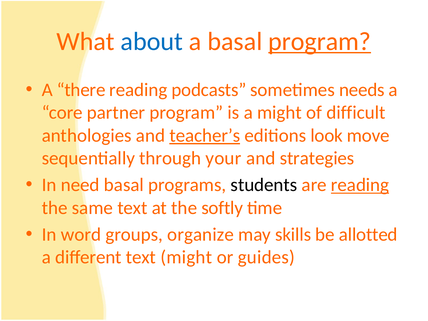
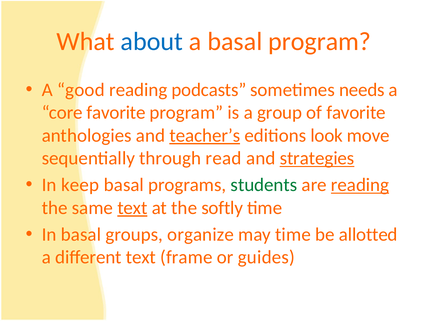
program at (320, 41) underline: present -> none
there: there -> good
core partner: partner -> favorite
a might: might -> group
of difficult: difficult -> favorite
your: your -> read
strategies underline: none -> present
need: need -> keep
students colour: black -> green
text at (132, 208) underline: none -> present
In word: word -> basal
may skills: skills -> time
text might: might -> frame
